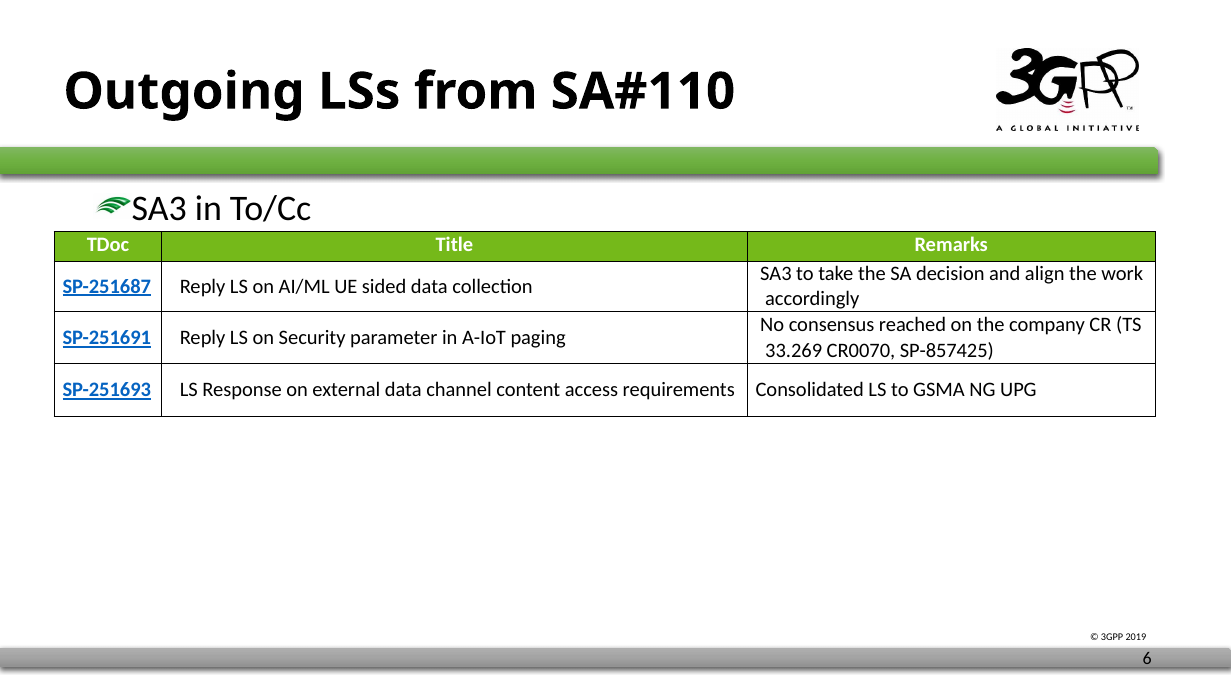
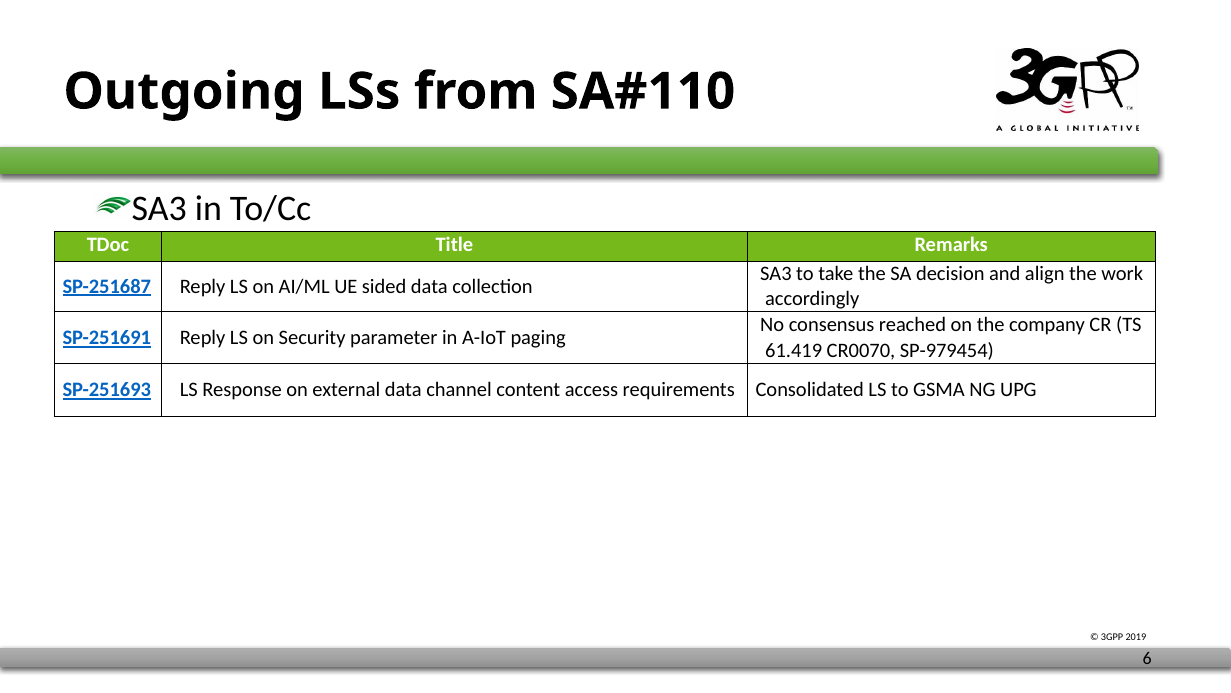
33.269: 33.269 -> 61.419
SP-857425: SP-857425 -> SP-979454
